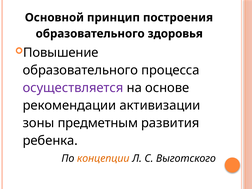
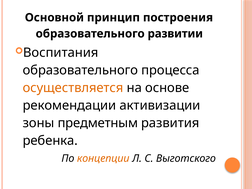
здоровья: здоровья -> развитии
Повышение: Повышение -> Воспитания
осуществляется colour: purple -> orange
